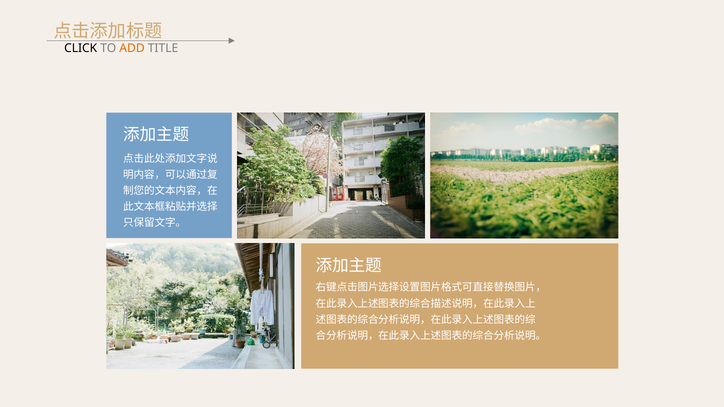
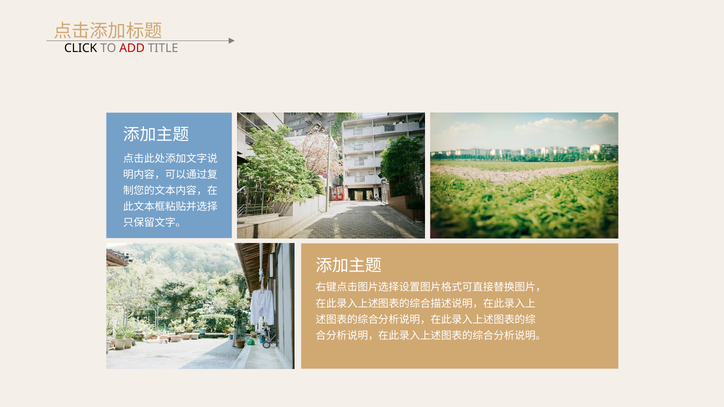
ADD colour: orange -> red
